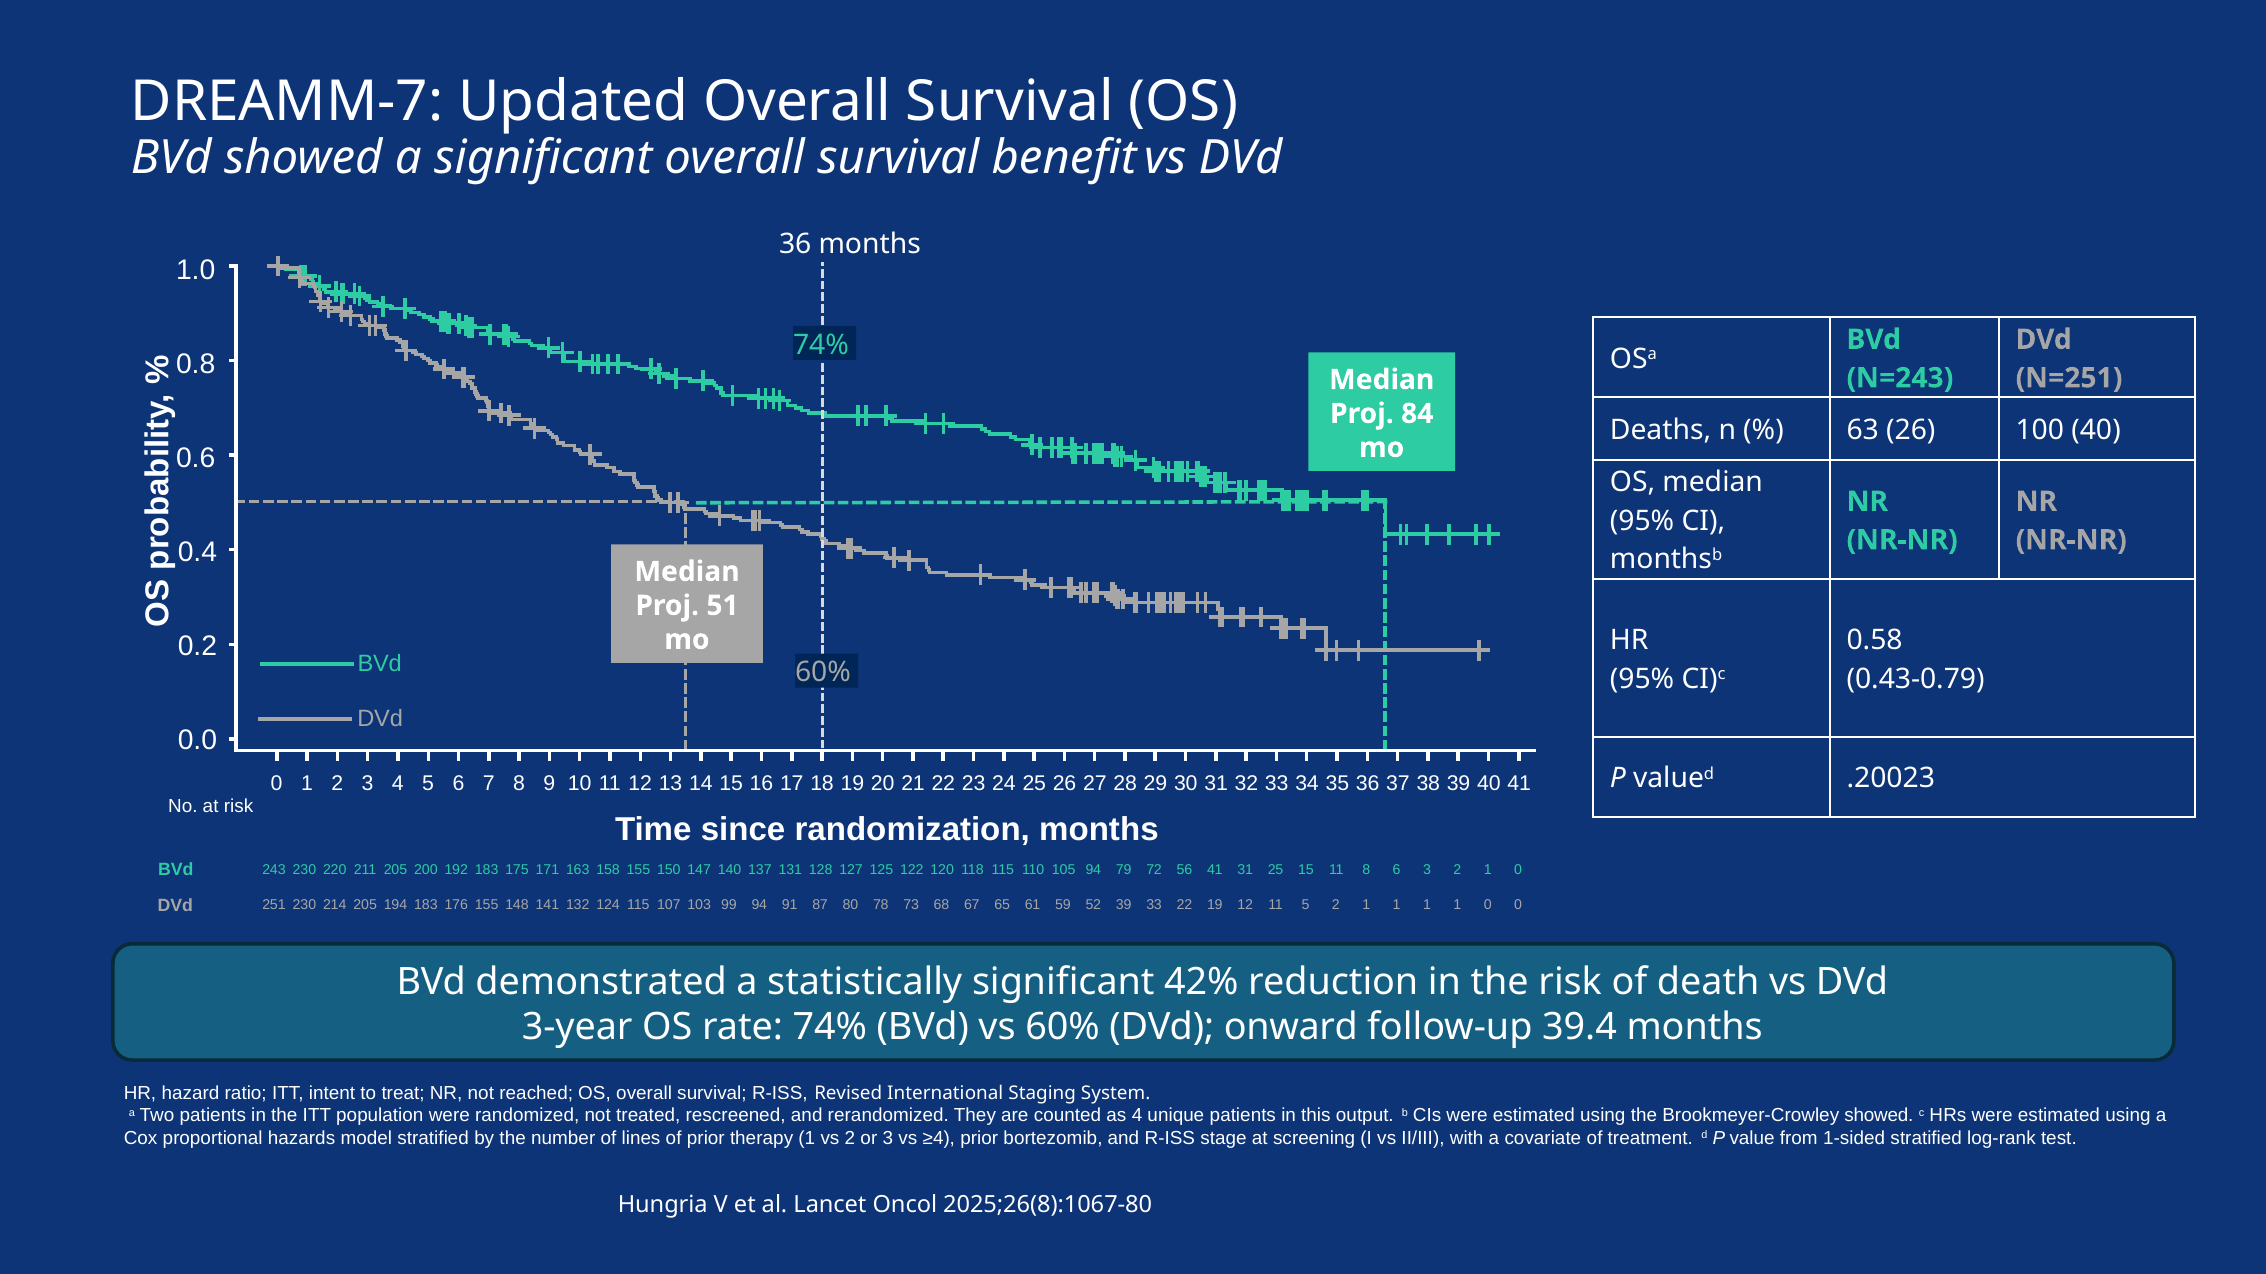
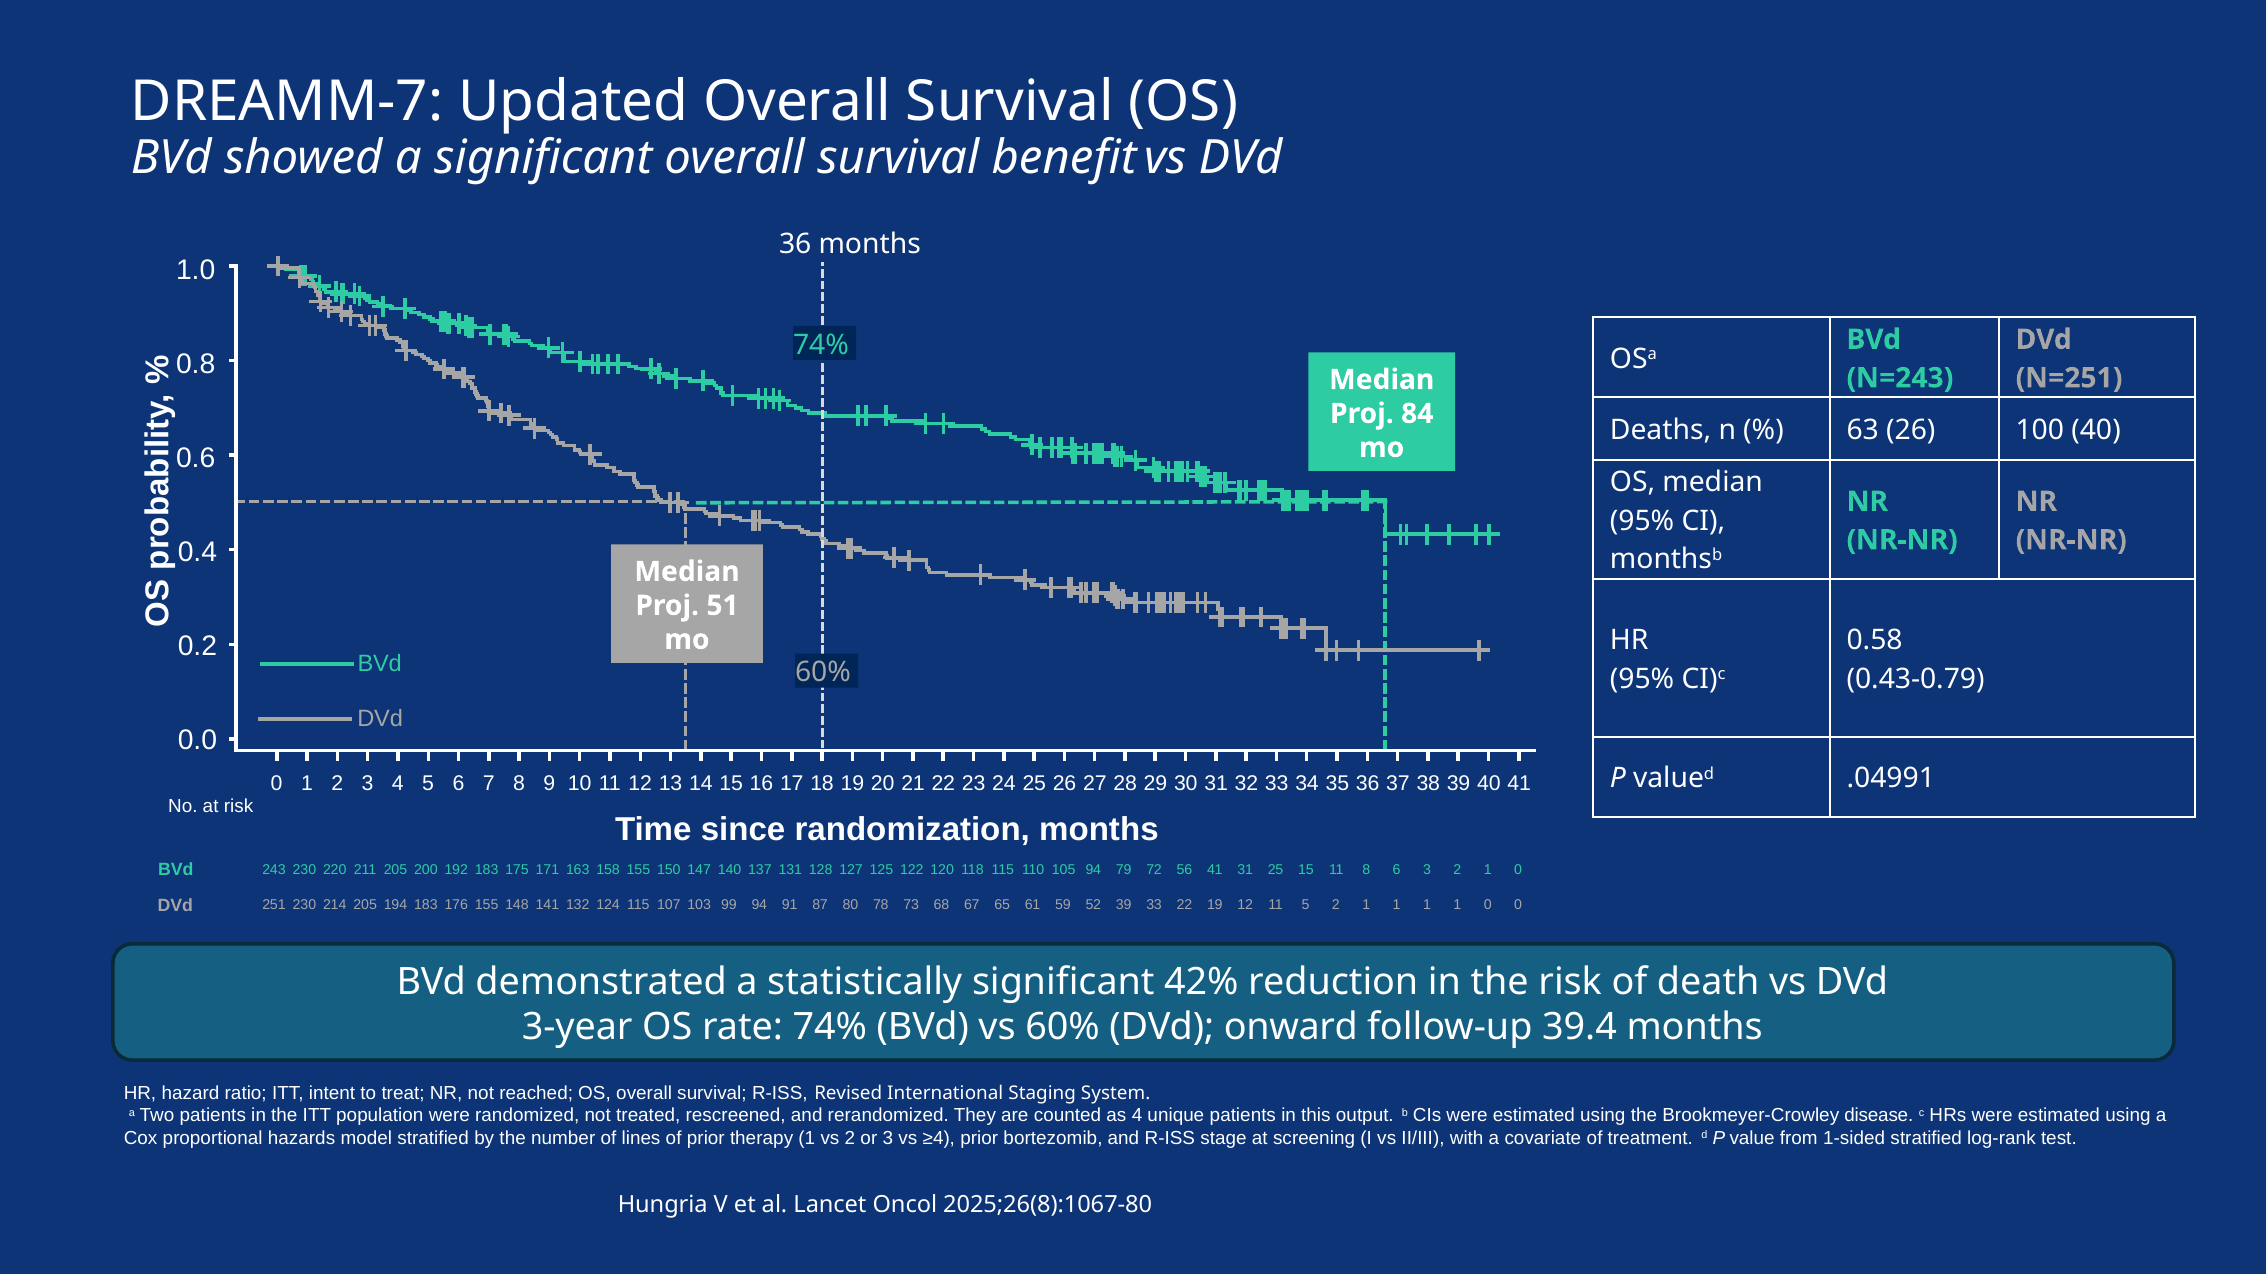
.20023: .20023 -> .04991
Brookmeyer-Crowley showed: showed -> disease
